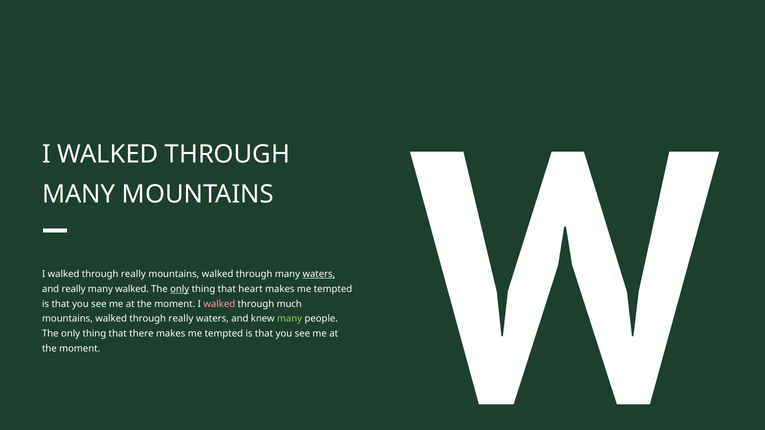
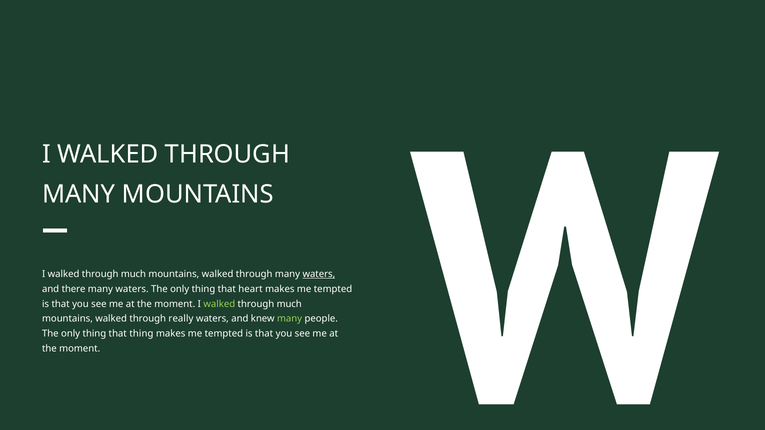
really at (133, 274): really -> much
and really: really -> there
walked at (132, 289): walked -> waters
only at (180, 289) underline: present -> none
walked at (219, 304) colour: pink -> light green
that there: there -> thing
